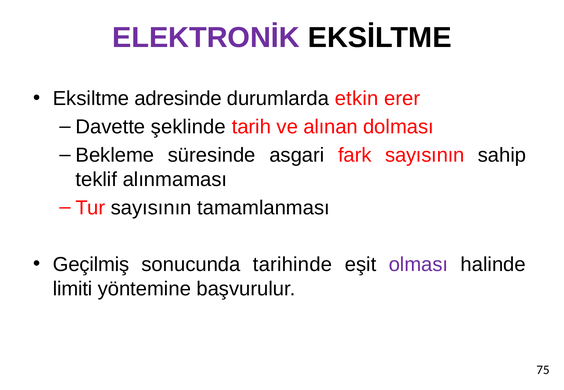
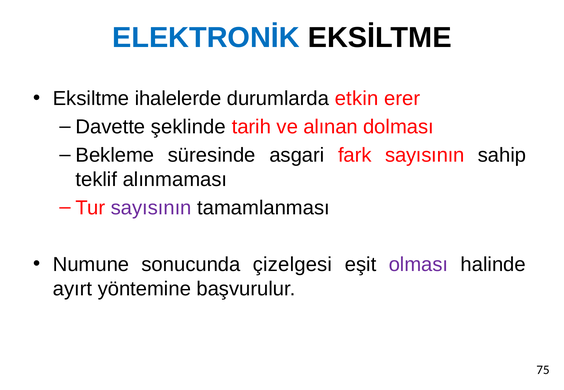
ELEKTRONİK colour: purple -> blue
adresinde: adresinde -> ihalelerde
sayısının at (151, 208) colour: black -> purple
Geçilmiş: Geçilmiş -> Numune
tarihinde: tarihinde -> çizelgesi
limiti: limiti -> ayırt
